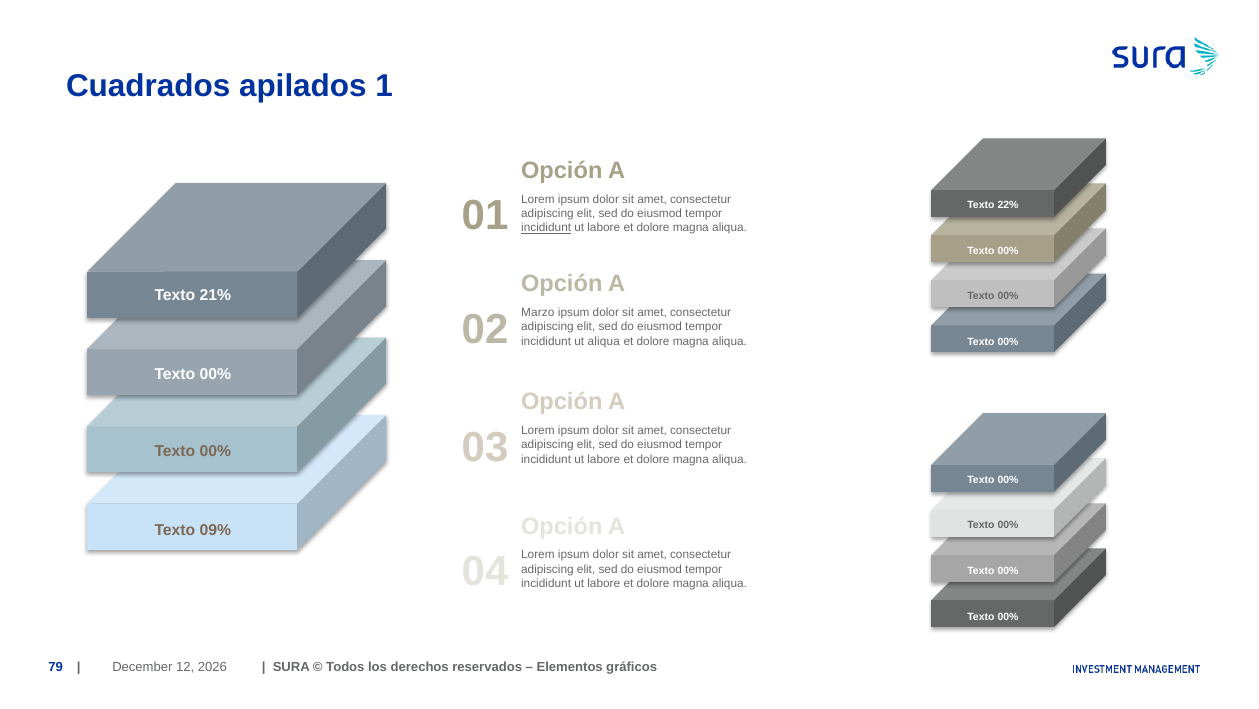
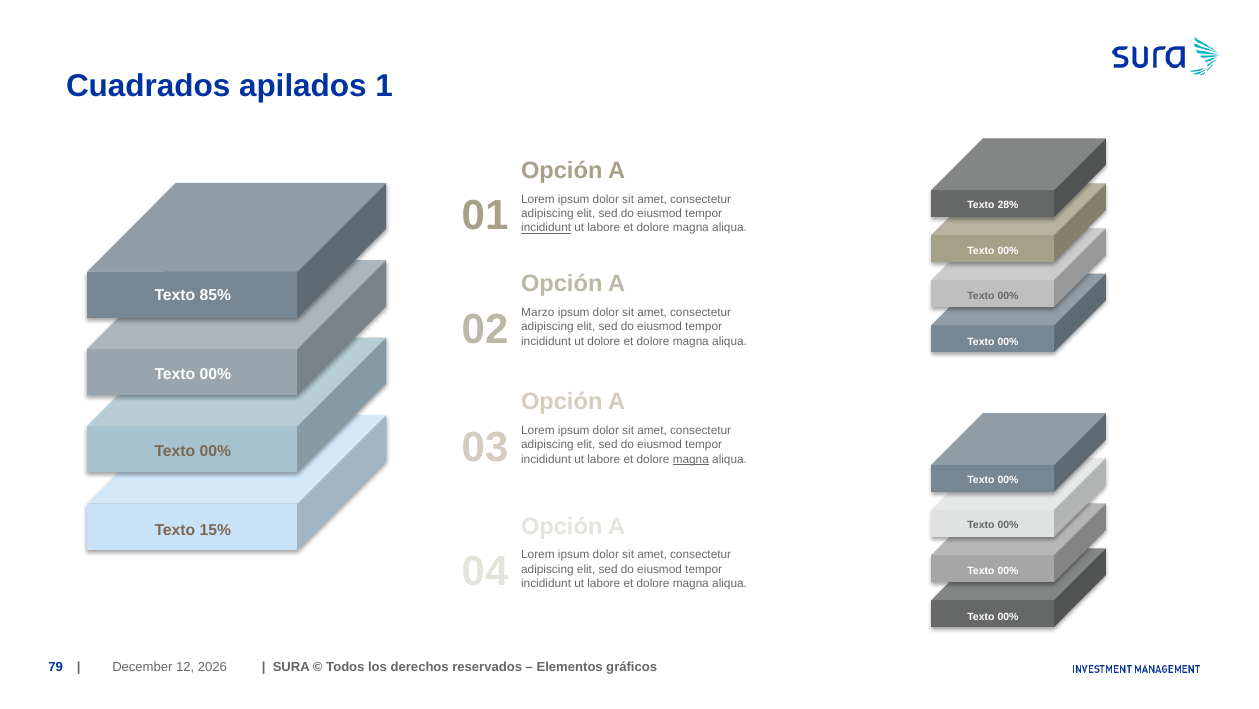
22%: 22% -> 28%
21%: 21% -> 85%
ut aliqua: aliqua -> dolore
magna at (691, 459) underline: none -> present
09%: 09% -> 15%
